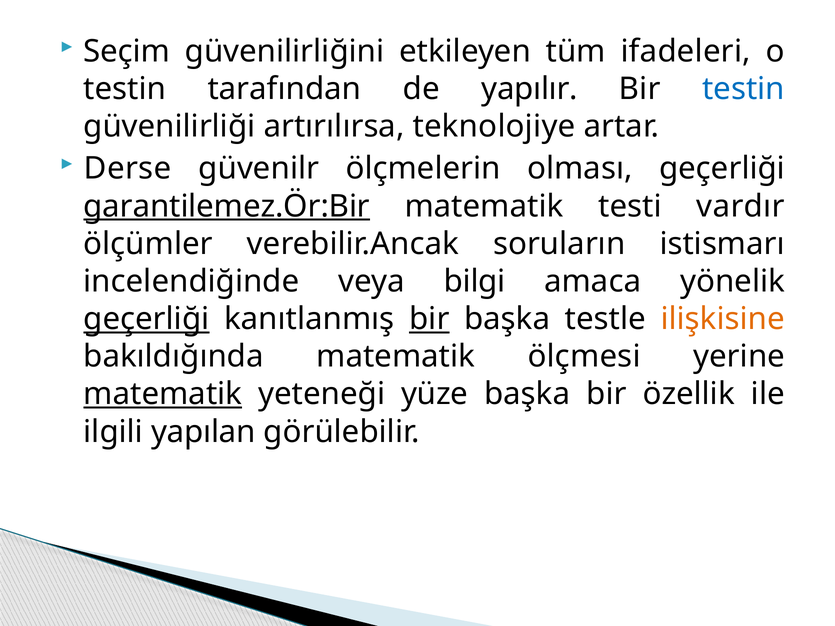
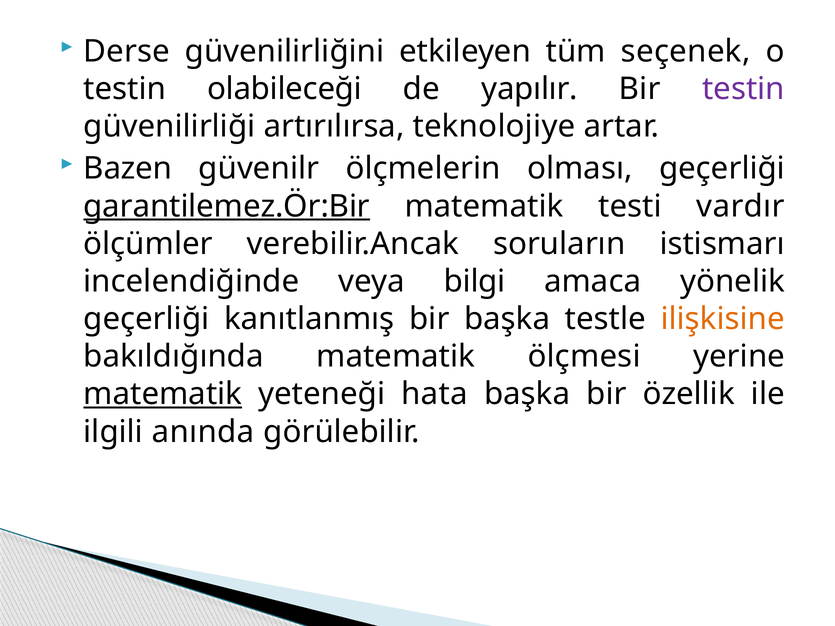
Seçim: Seçim -> Derse
ifadeleri: ifadeleri -> seçenek
tarafından: tarafından -> olabileceği
testin at (743, 89) colour: blue -> purple
Derse: Derse -> Bazen
geçerliği at (146, 319) underline: present -> none
bir at (429, 319) underline: present -> none
yüze: yüze -> hata
yapılan: yapılan -> anında
